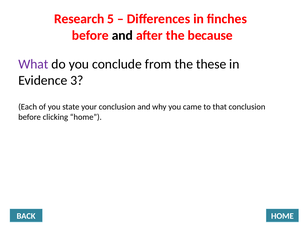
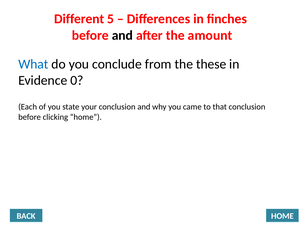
Research: Research -> Different
because: because -> amount
What colour: purple -> blue
3: 3 -> 0
